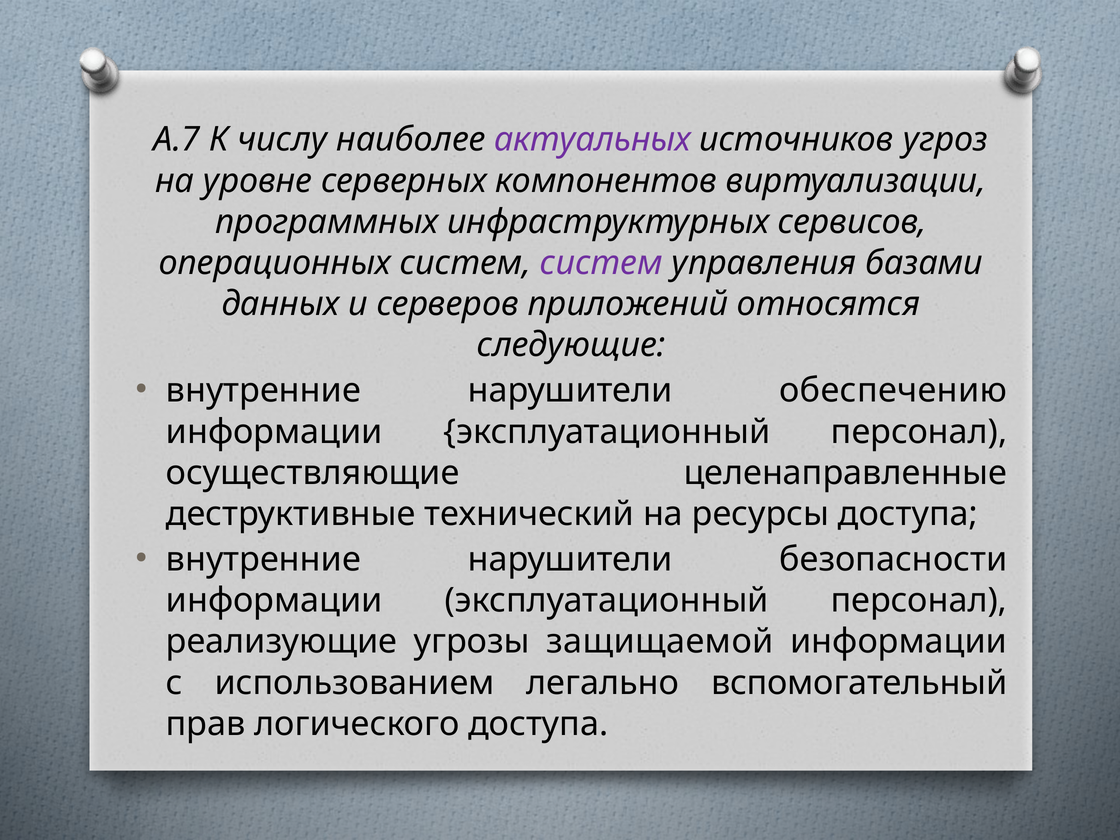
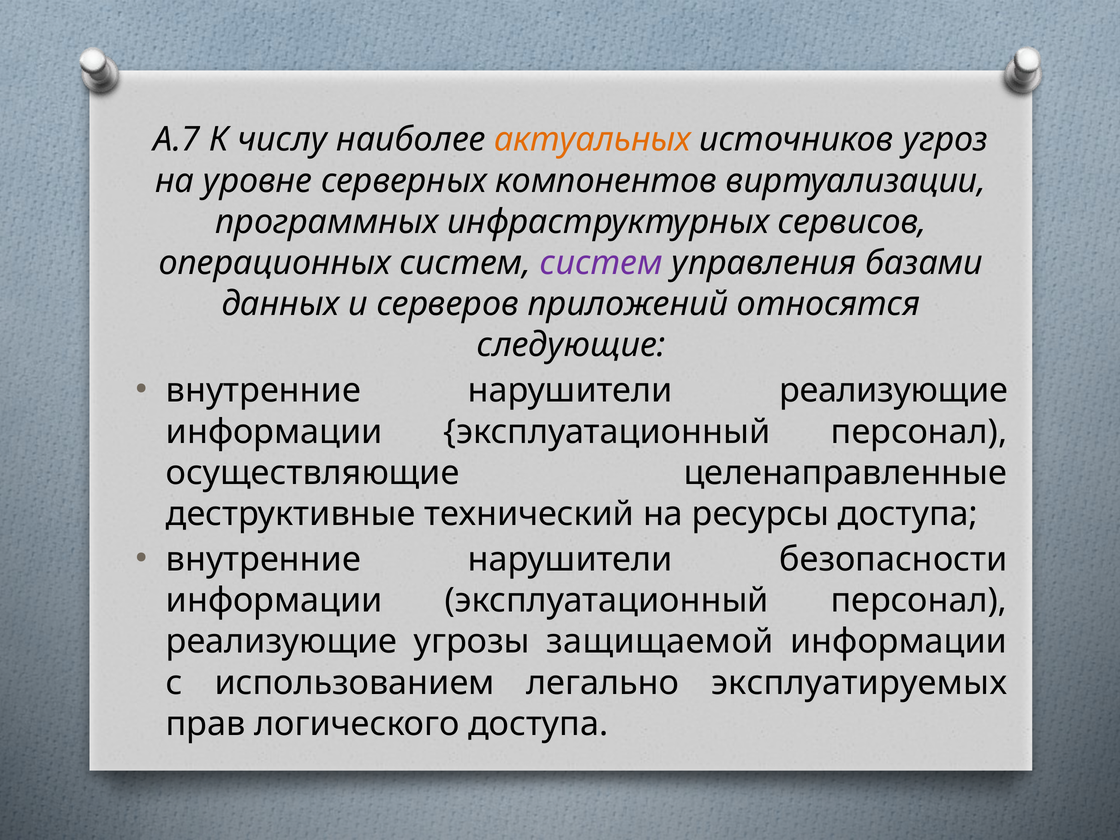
актуальных colour: purple -> orange
нарушители обеспечению: обеспечению -> реализующие
вспомогательный: вспомогательный -> эксплуатируемых
